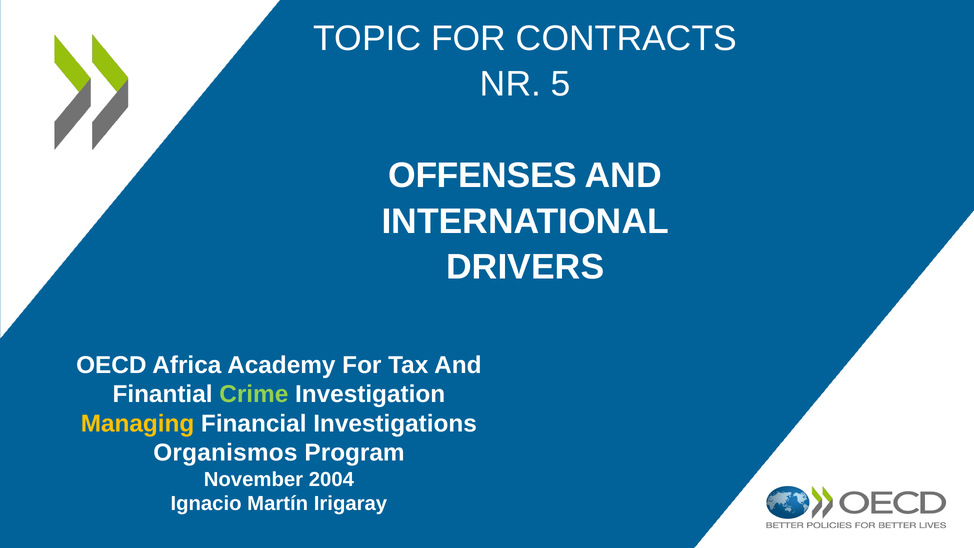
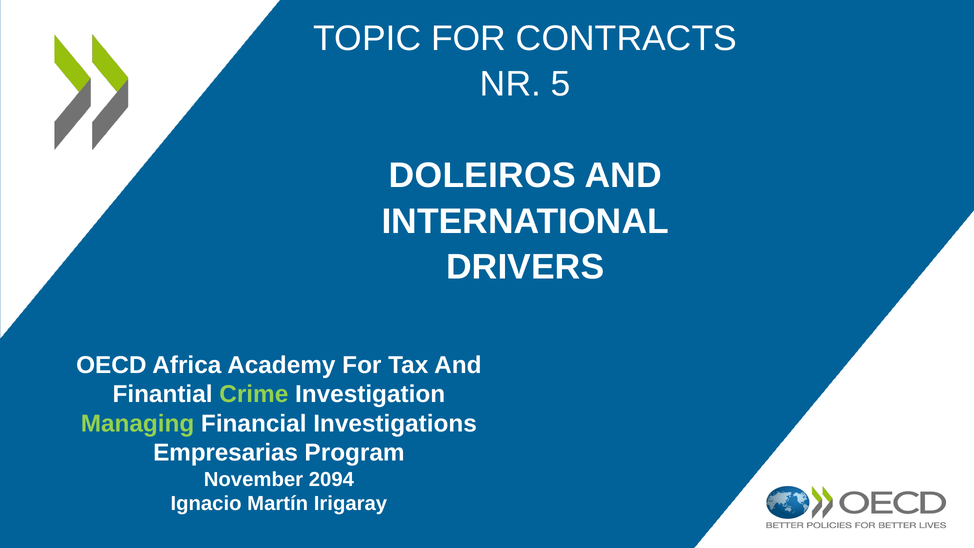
OFFENSES: OFFENSES -> DOLEIROS
Managing colour: yellow -> light green
Organismos: Organismos -> Empresarias
2004: 2004 -> 2094
